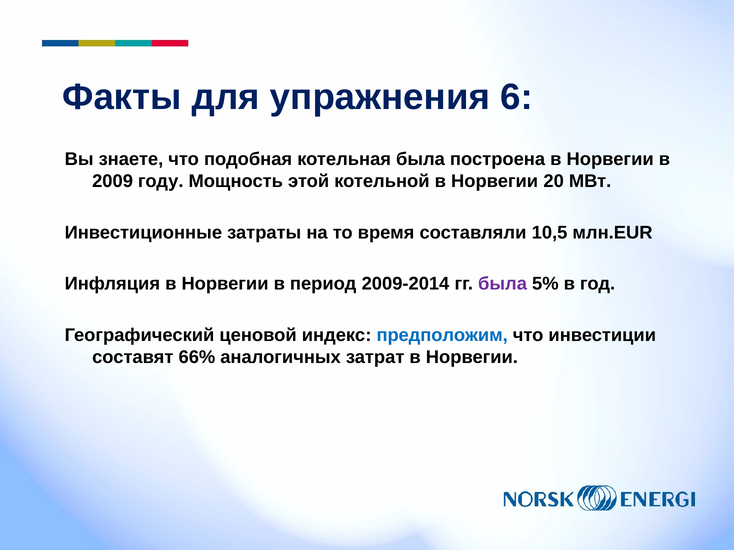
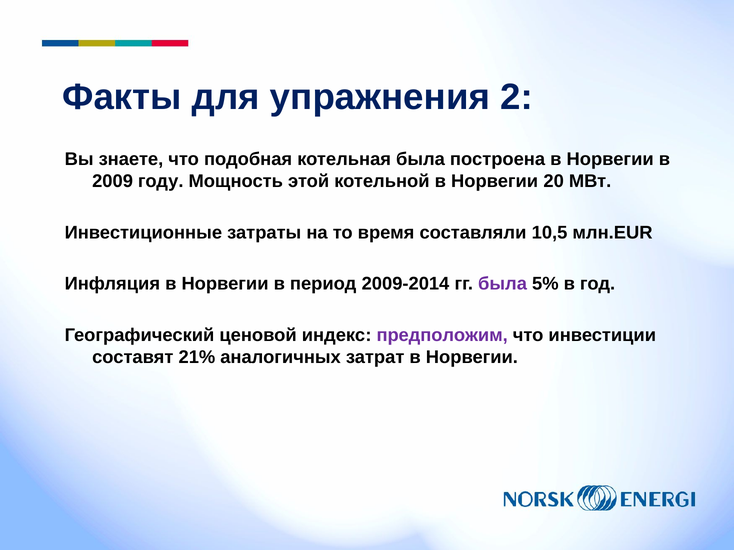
6: 6 -> 2
предположим colour: blue -> purple
66%: 66% -> 21%
